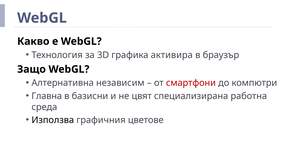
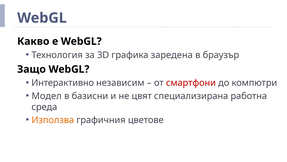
активира: активира -> заредена
Алтернативна: Алтернативна -> Интерактивно
Главна: Главна -> Модел
Използва colour: black -> orange
